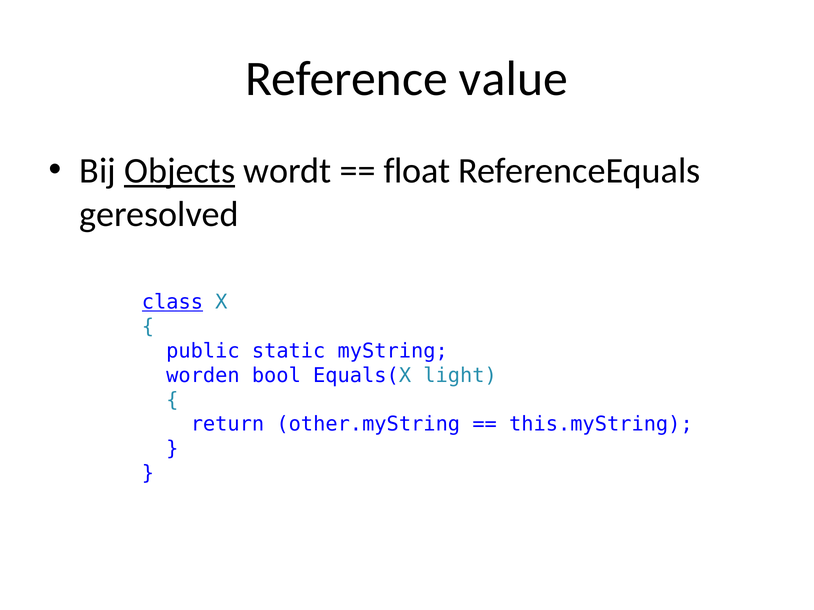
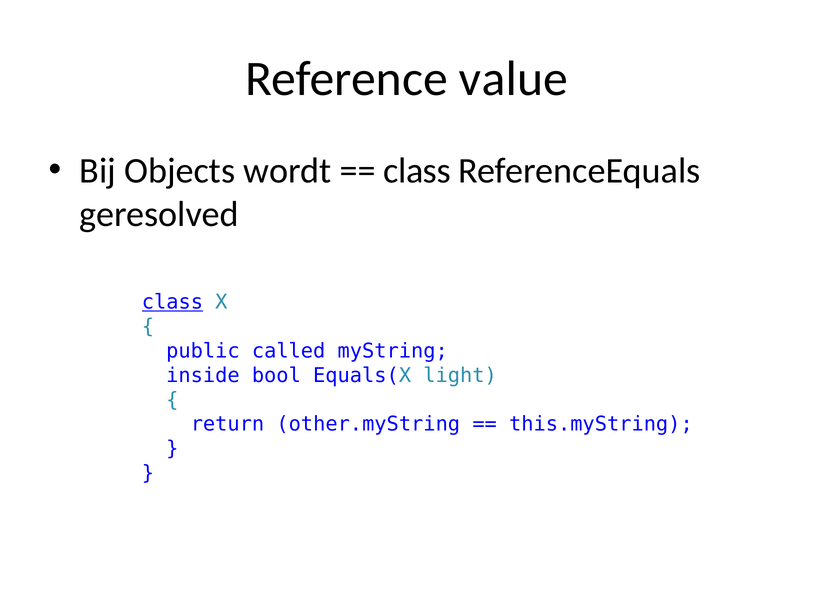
Objects underline: present -> none
float at (417, 171): float -> class
static: static -> called
worden: worden -> inside
